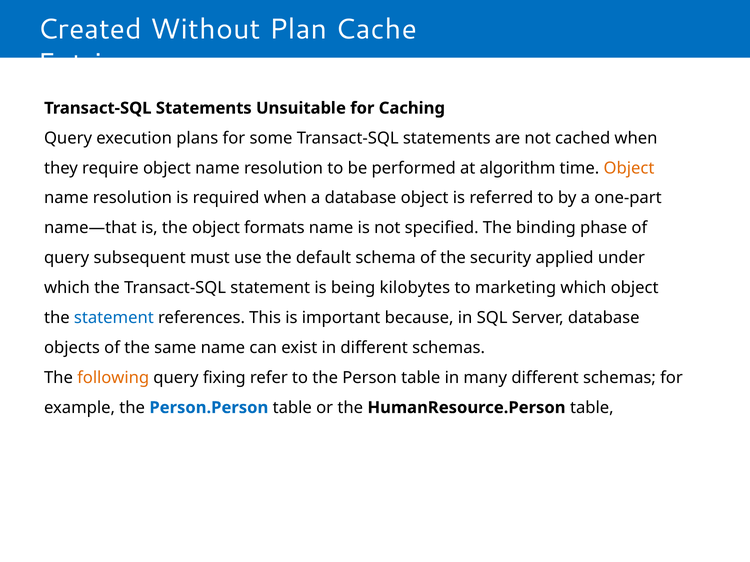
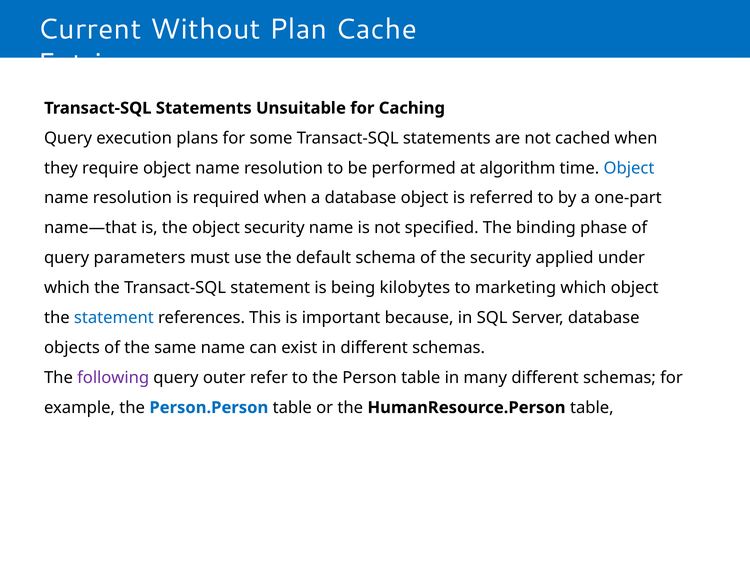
Created: Created -> Current
Object at (629, 168) colour: orange -> blue
object formats: formats -> security
subsequent: subsequent -> parameters
following colour: orange -> purple
fixing: fixing -> outer
